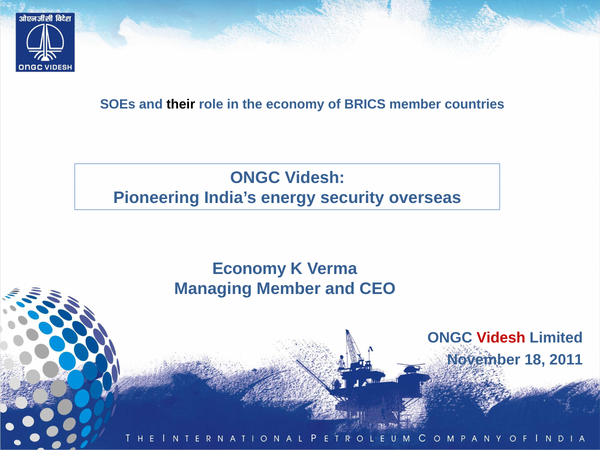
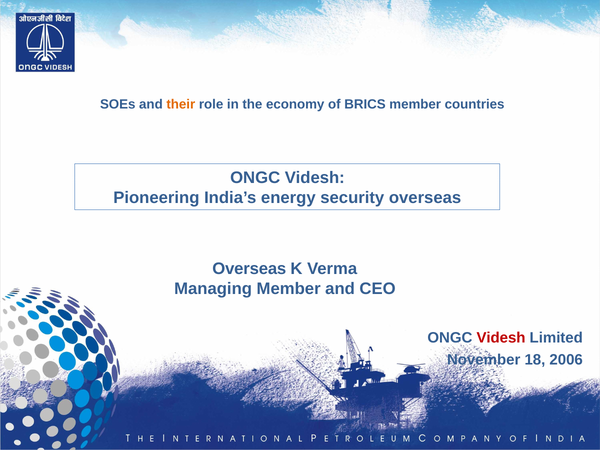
their colour: black -> orange
Economy at (249, 269): Economy -> Overseas
2011: 2011 -> 2006
